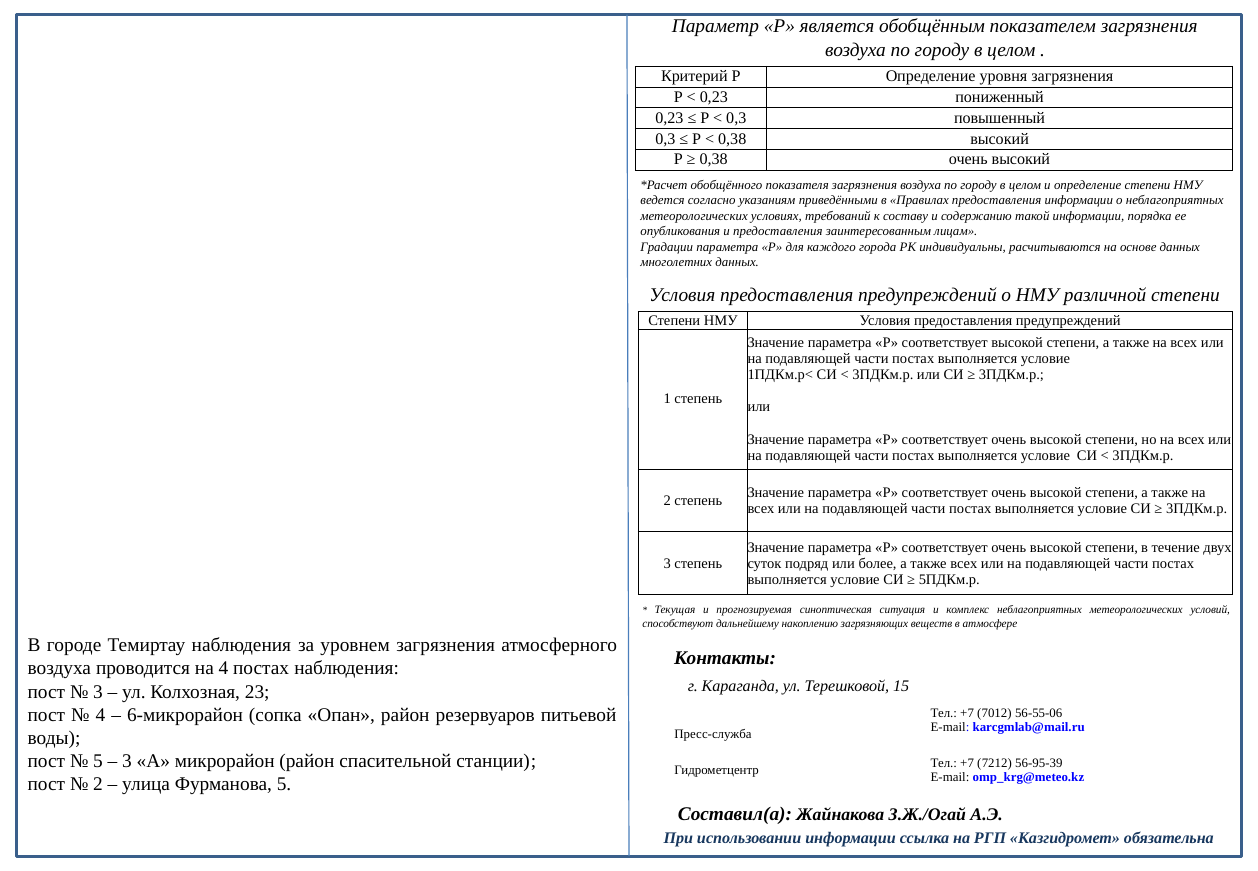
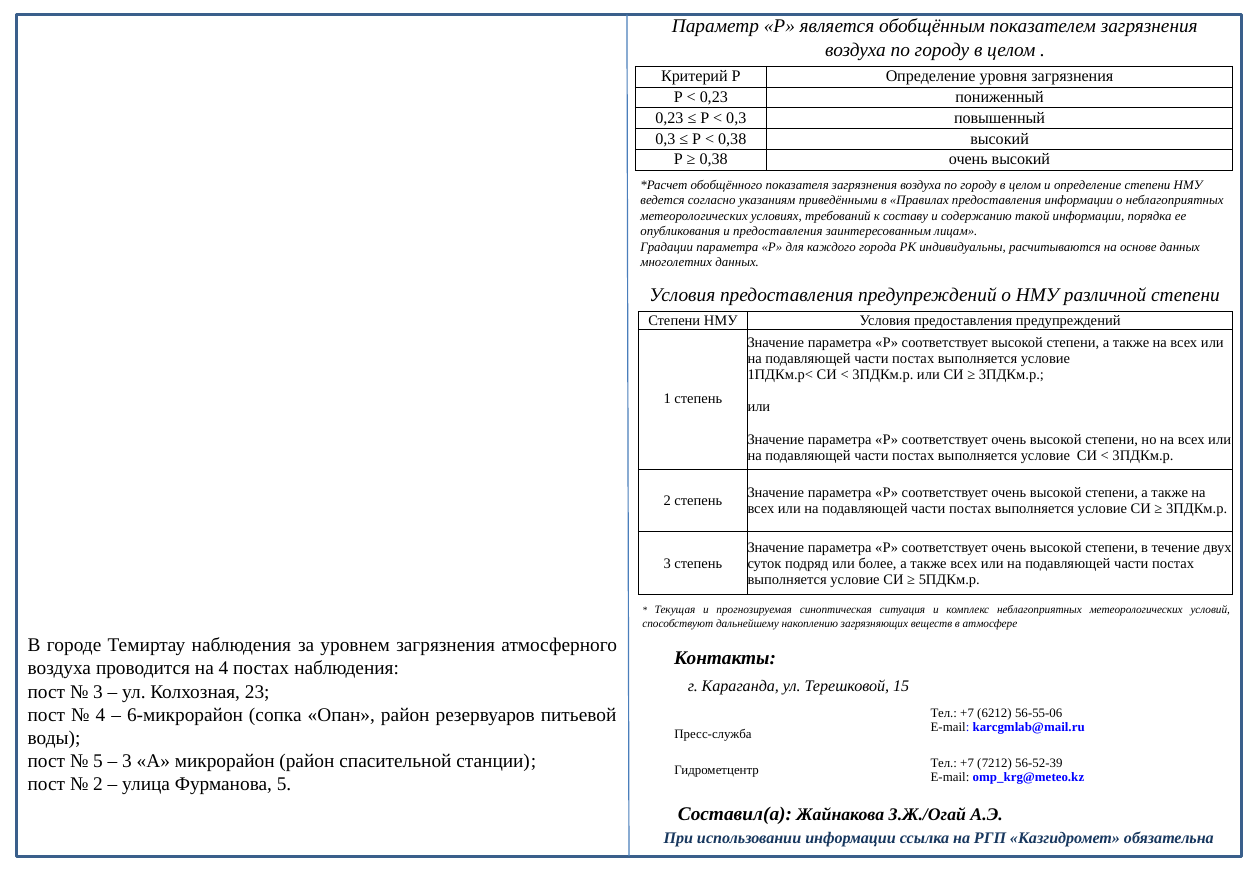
7012: 7012 -> 6212
56-95-39: 56-95-39 -> 56-52-39
